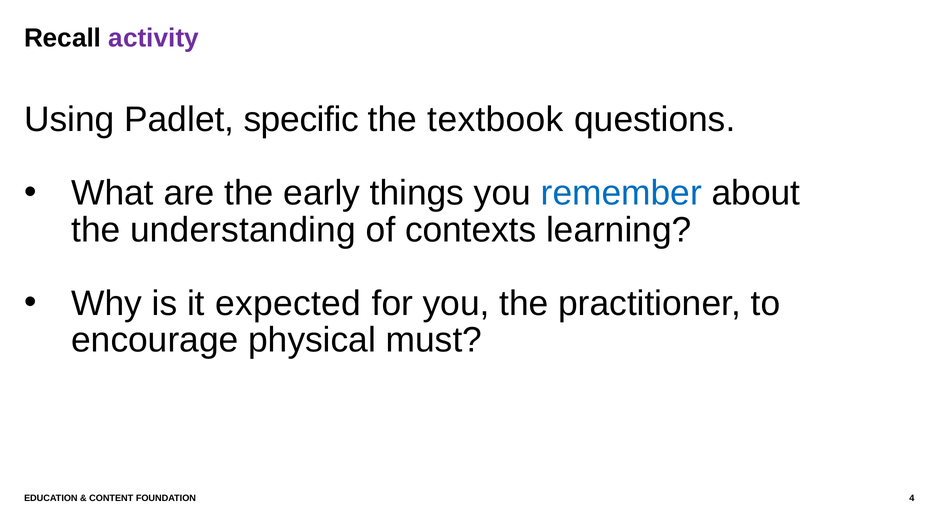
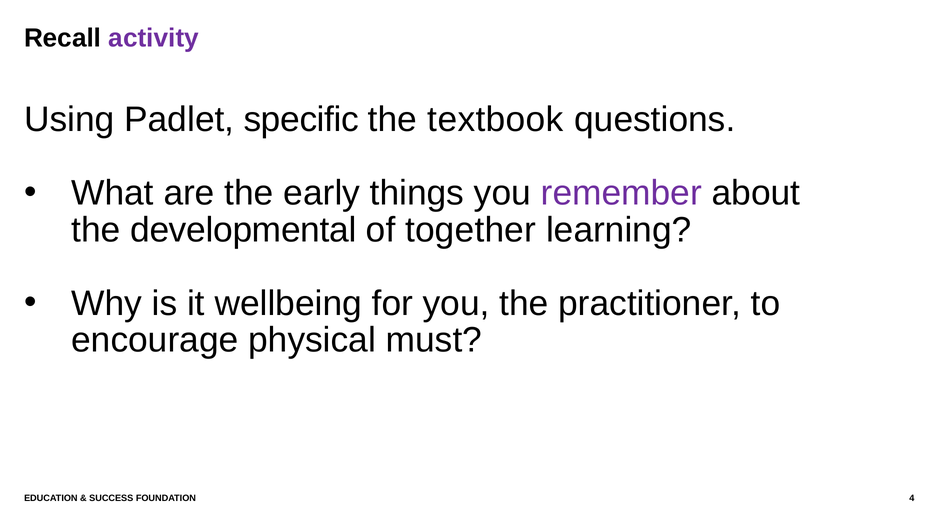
remember colour: blue -> purple
understanding: understanding -> developmental
contexts: contexts -> together
expected: expected -> wellbeing
CONTENT: CONTENT -> SUCCESS
